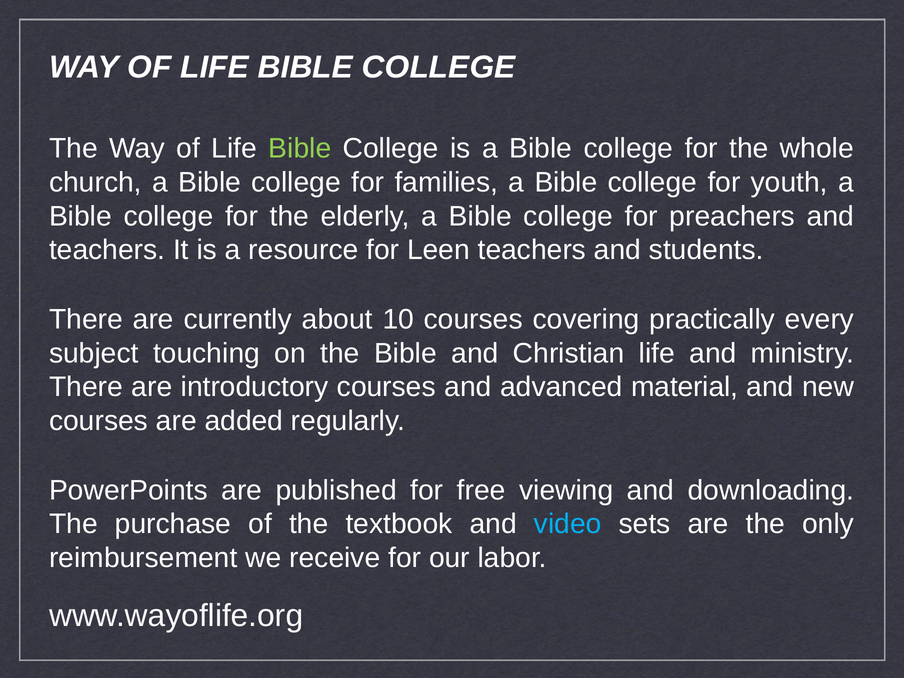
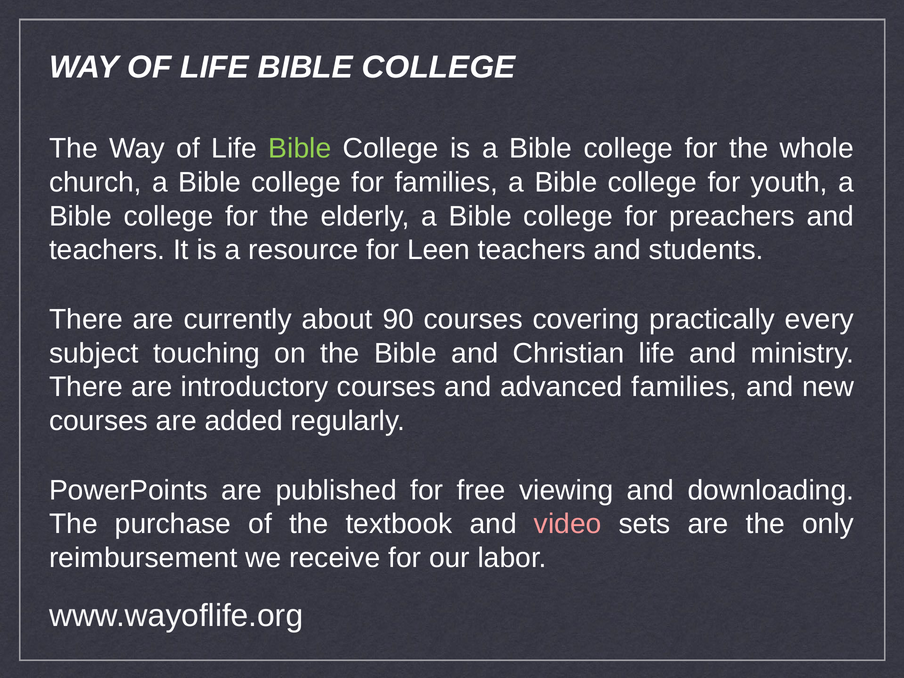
10: 10 -> 90
advanced material: material -> families
video colour: light blue -> pink
